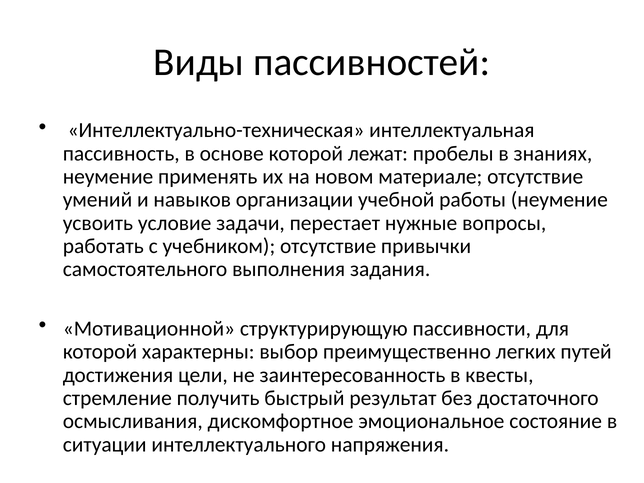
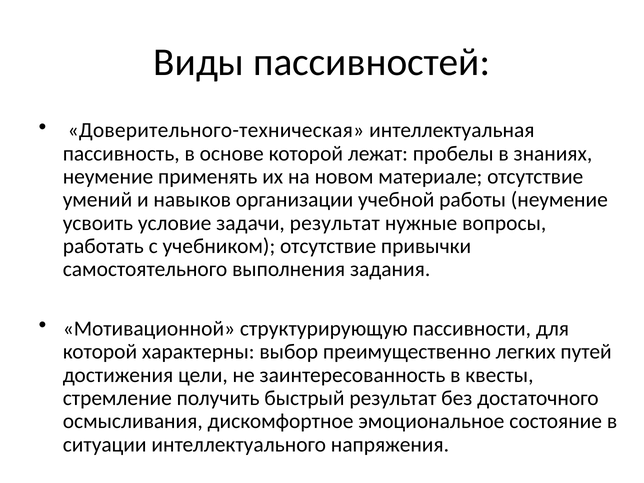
Интеллектуально-техническая: Интеллектуально-техническая -> Доверительного-техническая
задачи перестает: перестает -> результат
